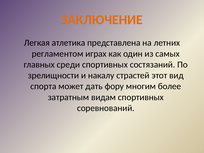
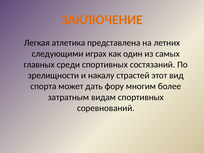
регламентом: регламентом -> следующими
